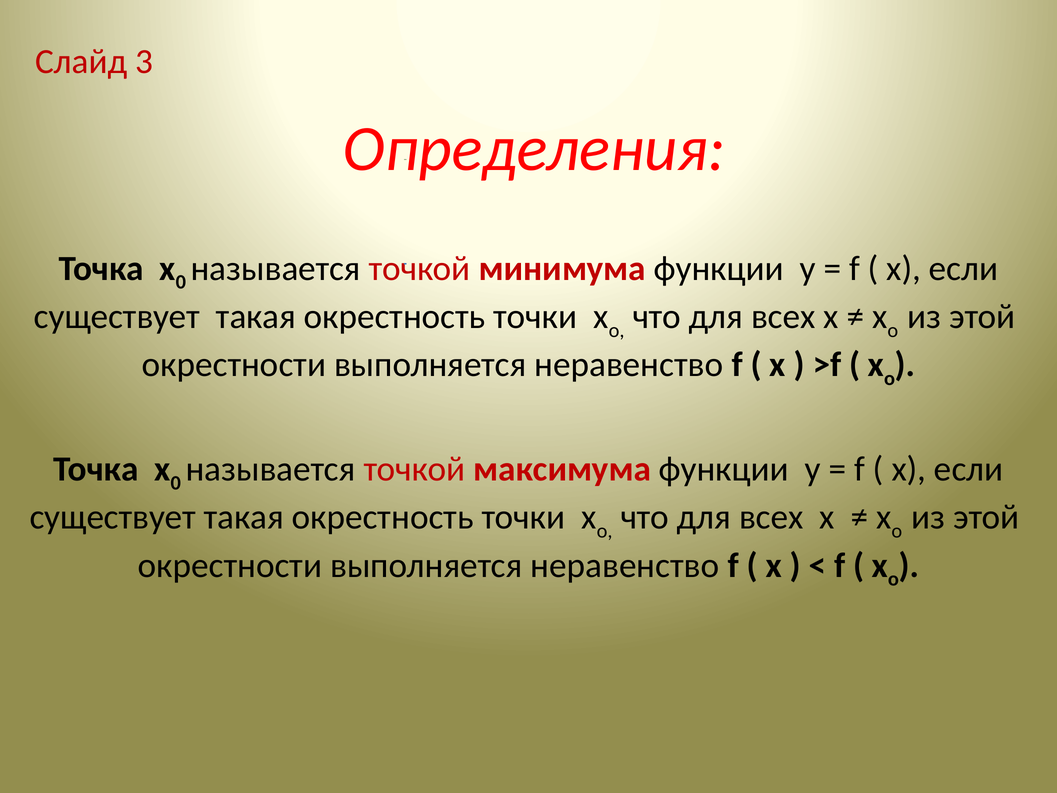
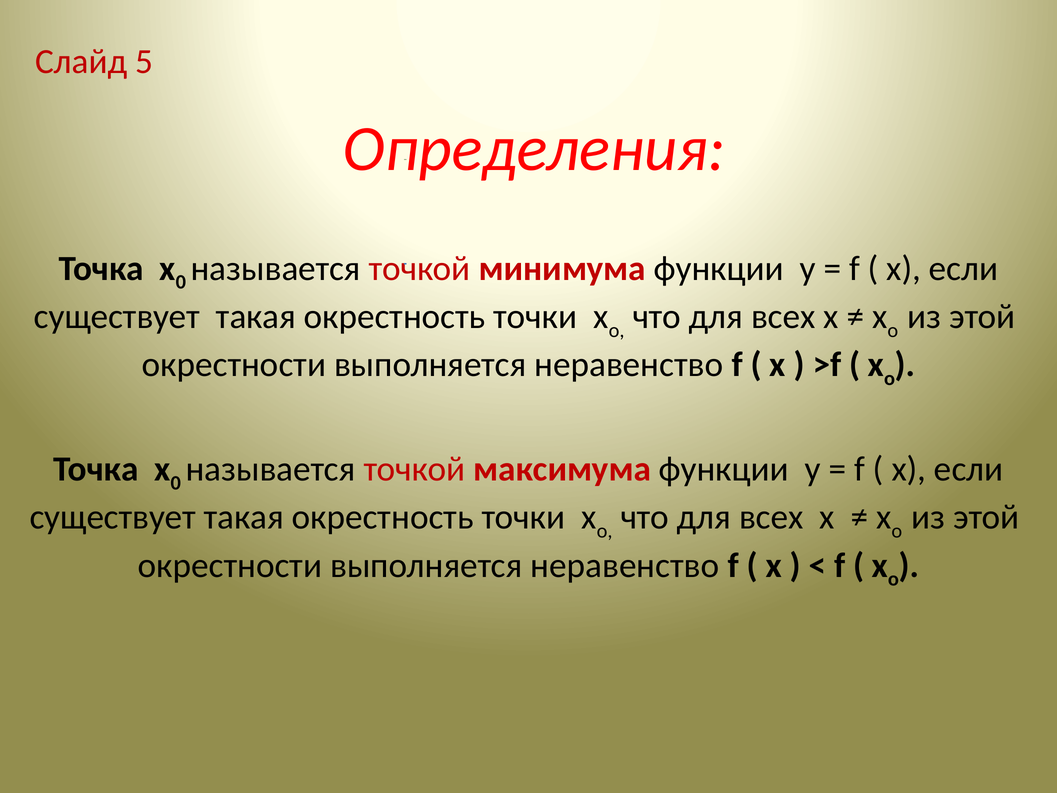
3: 3 -> 5
